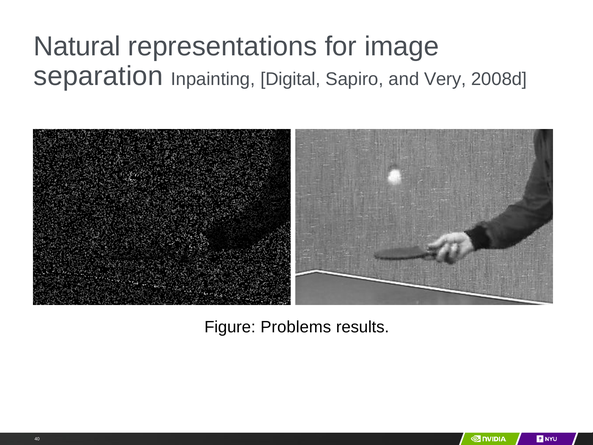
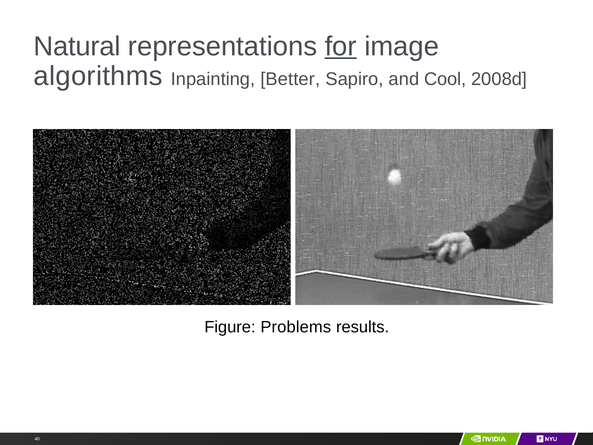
for underline: none -> present
separation: separation -> algorithms
Digital: Digital -> Better
Very: Very -> Cool
